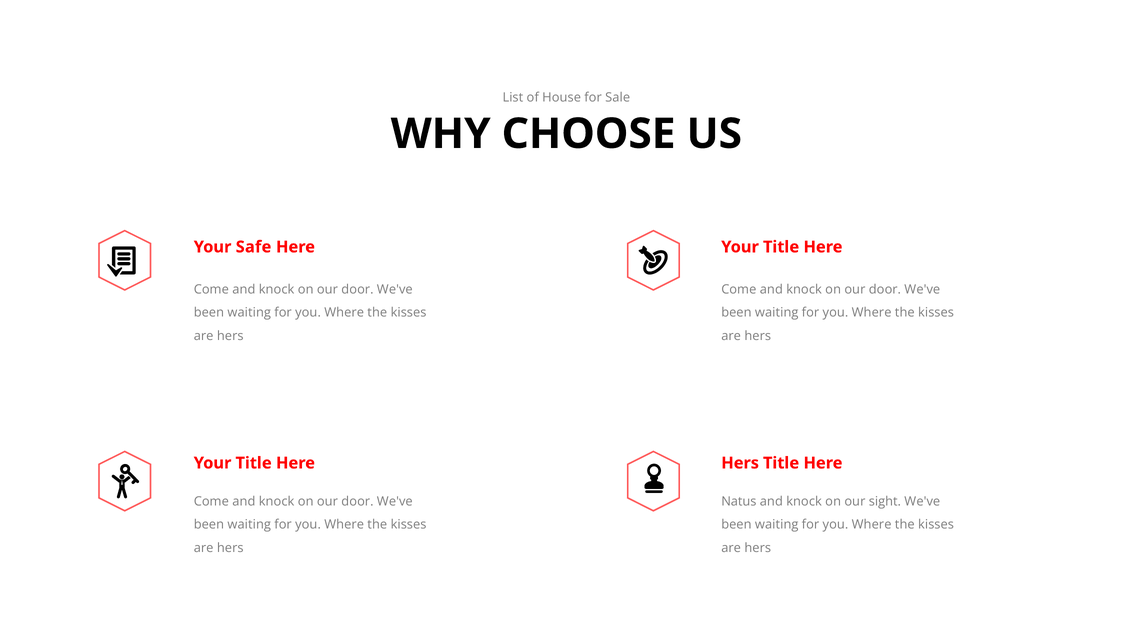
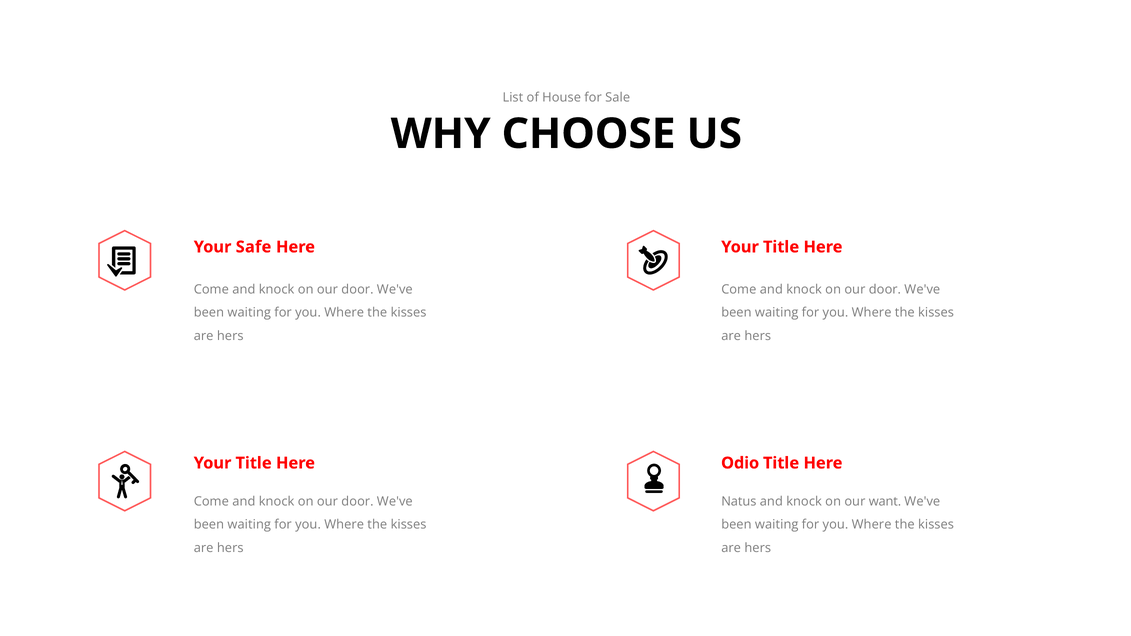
Hers at (740, 463): Hers -> Odio
sight: sight -> want
